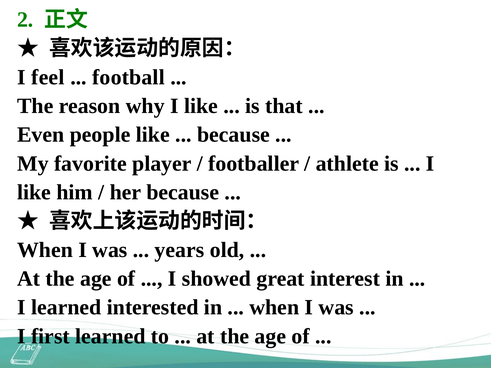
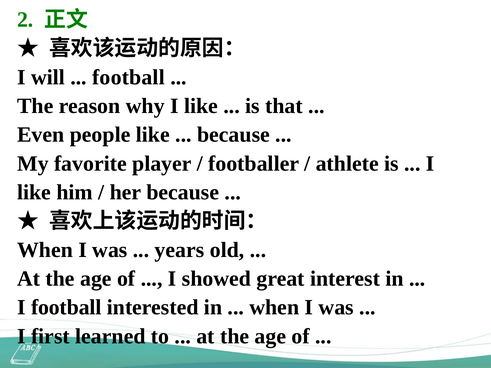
feel: feel -> will
I learned: learned -> football
